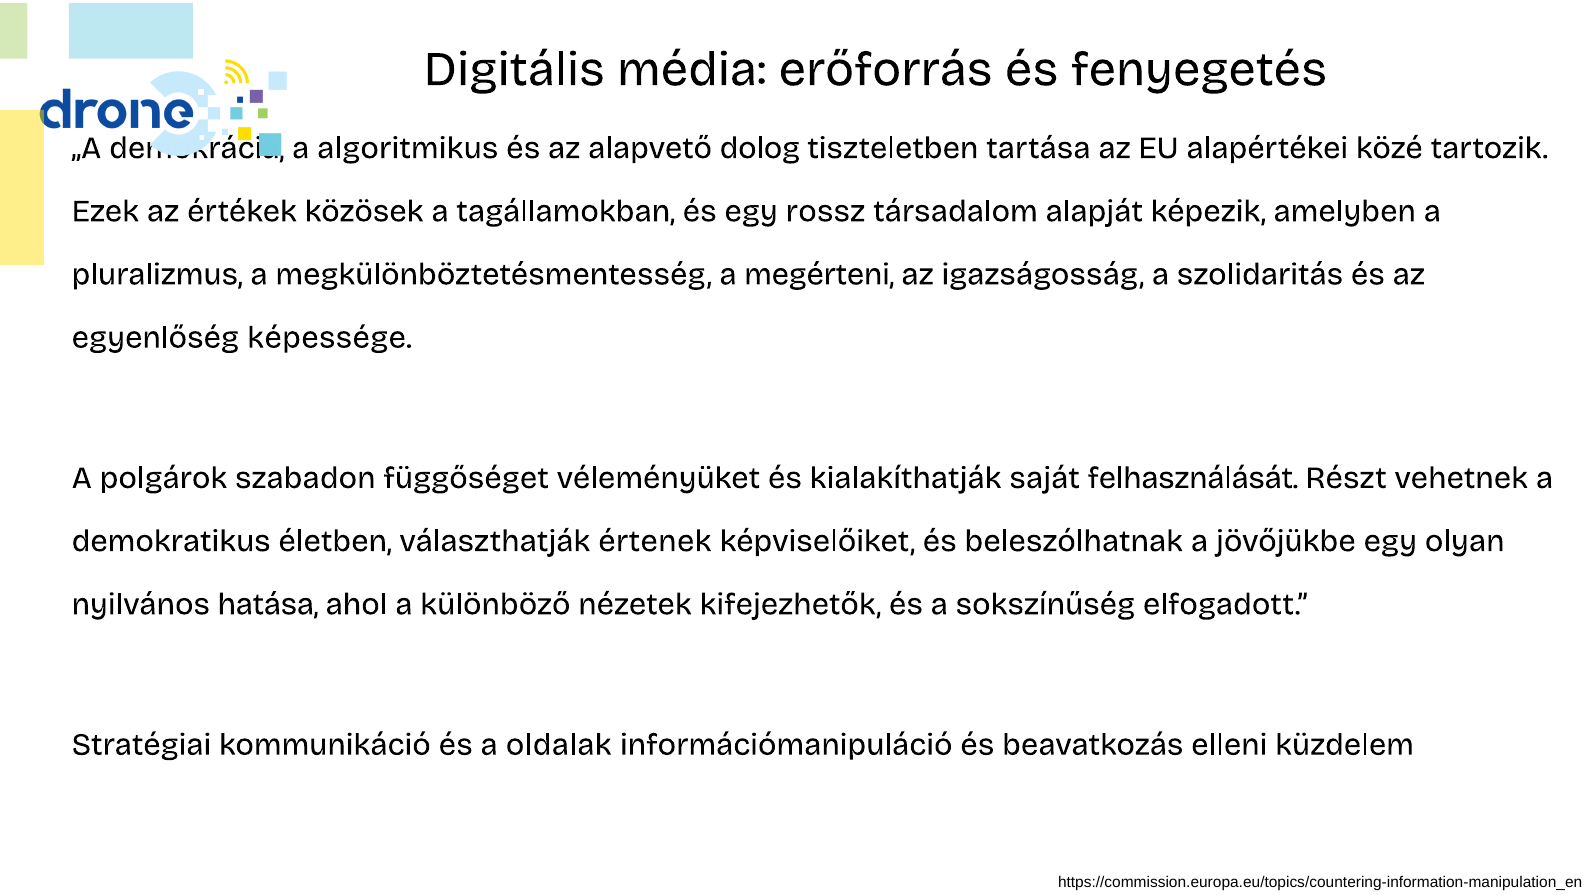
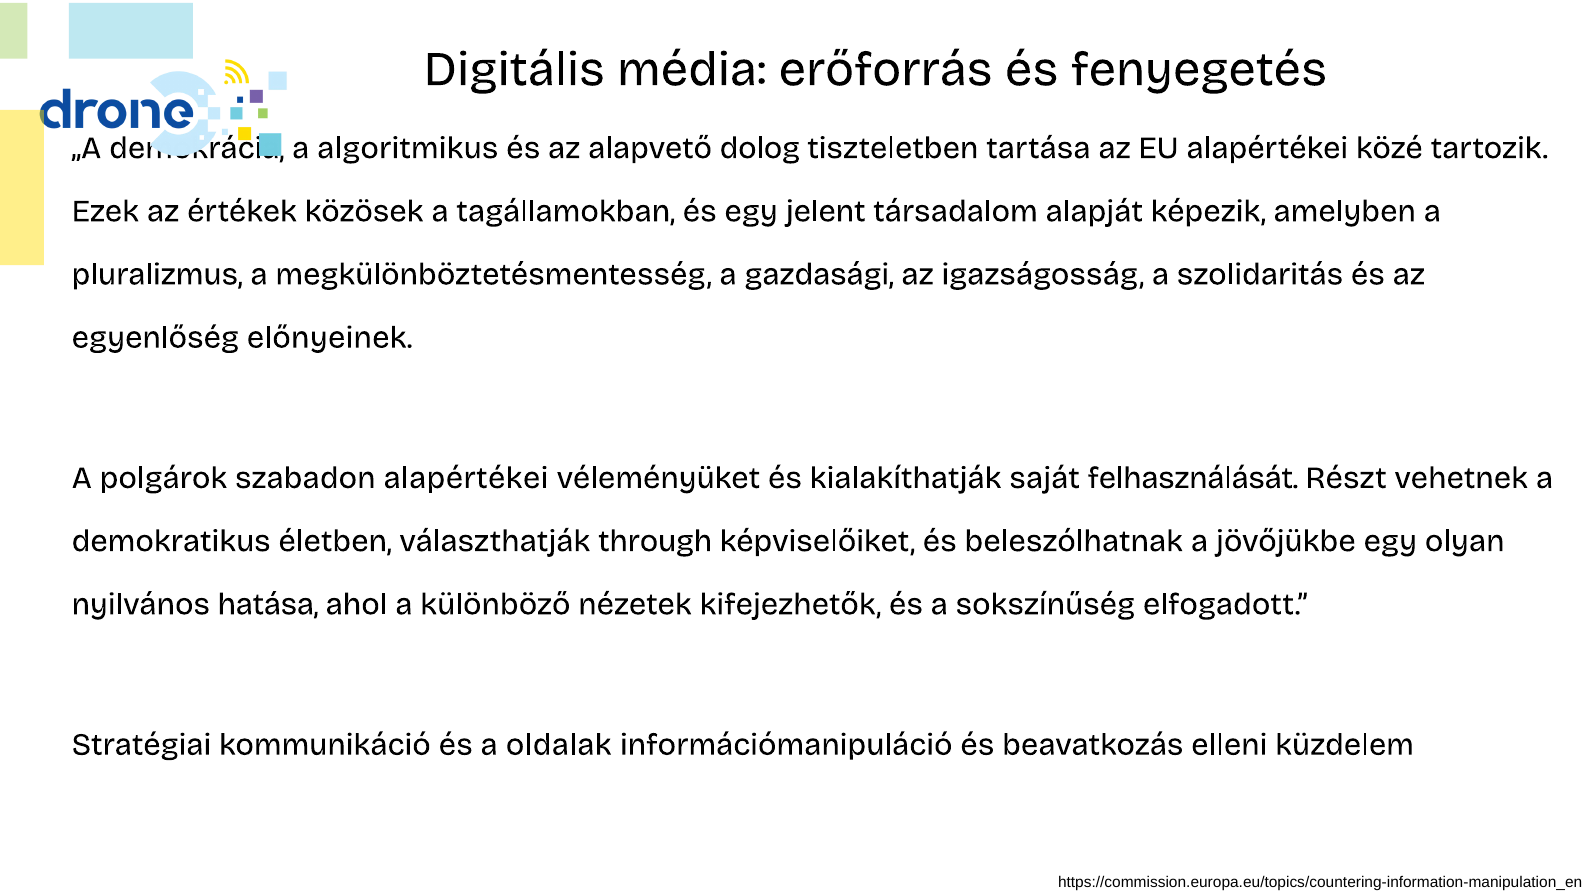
rossz: rossz -> jelent
megérteni: megérteni -> gazdasági
képessége: képessége -> előnyeinek
szabadon függőséget: függőséget -> alapértékei
értenek: értenek -> through
